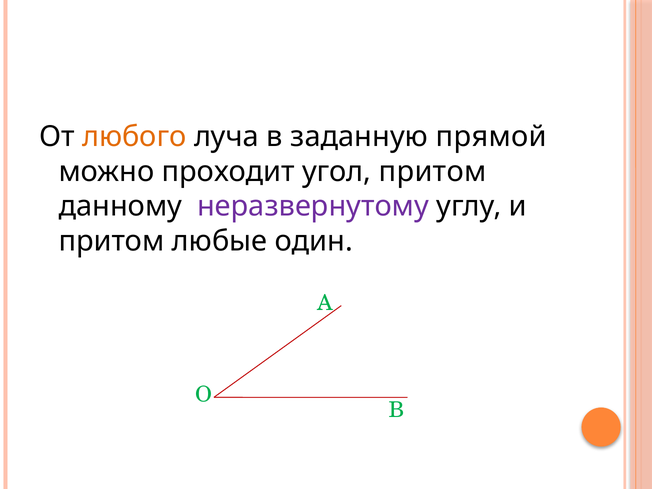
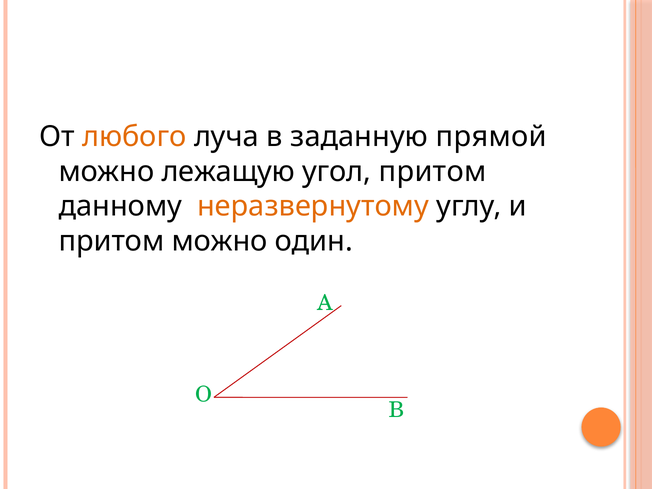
проходит: проходит -> лежащую
неразвернутому colour: purple -> orange
притом любые: любые -> можно
